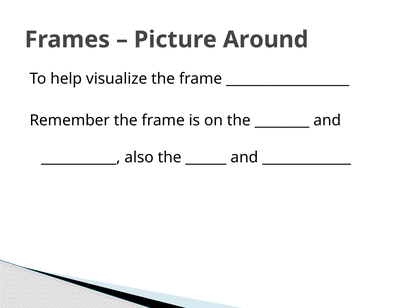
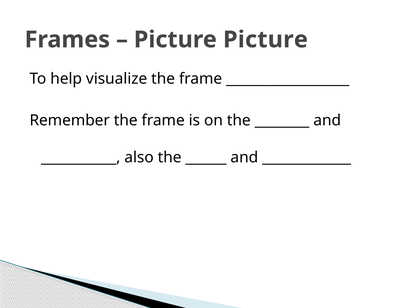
Picture Around: Around -> Picture
